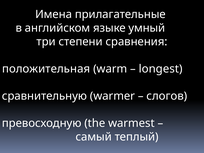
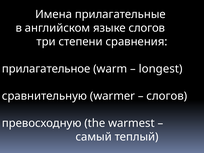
языке умный: умный -> слогов
положительная: положительная -> прилагательное
